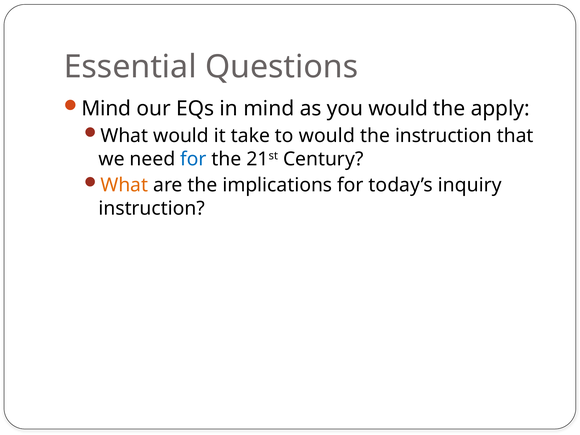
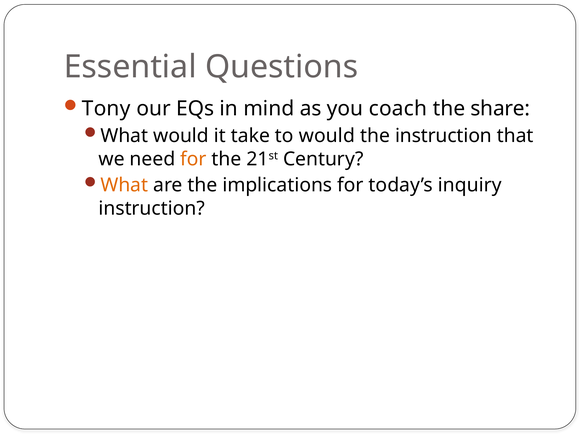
Mind at (106, 109): Mind -> Tony
you would: would -> coach
apply: apply -> share
for at (193, 159) colour: blue -> orange
